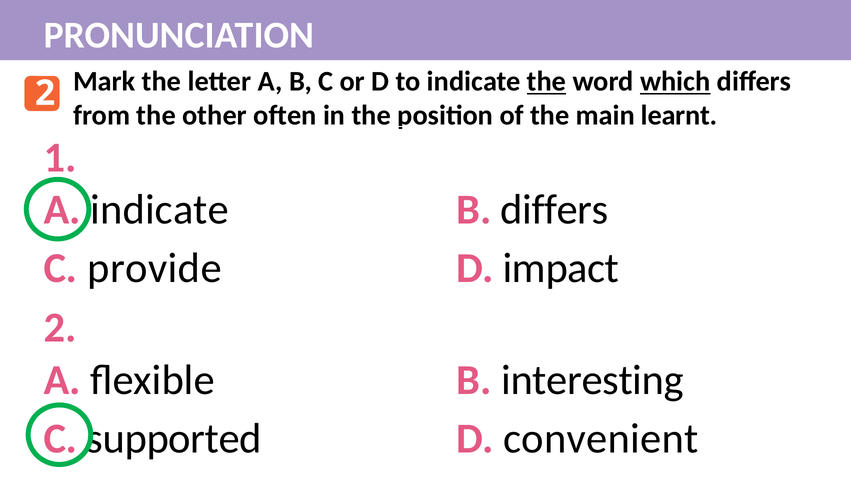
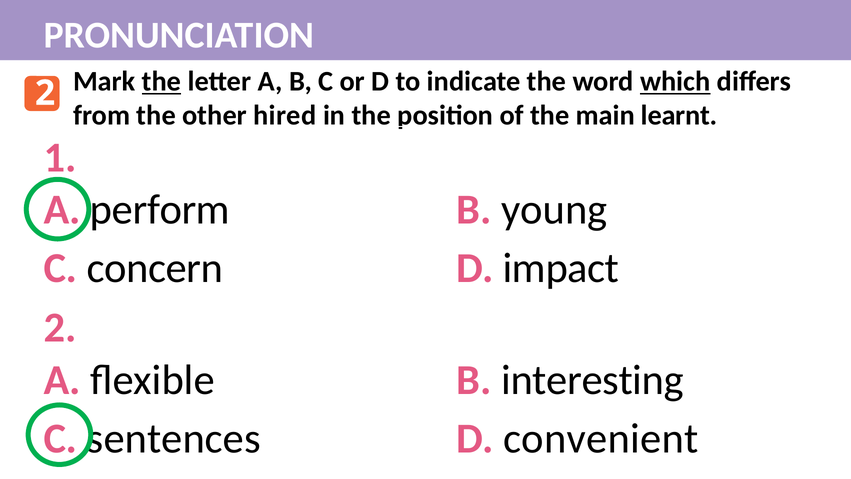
the at (162, 81) underline: none -> present
the at (547, 81) underline: present -> none
often: often -> hired
indicate at (160, 209): indicate -> perform
B differs: differs -> young
provide: provide -> concern
supported: supported -> sentences
